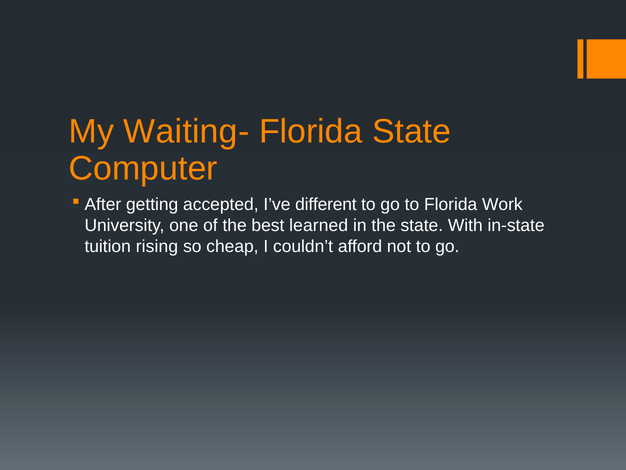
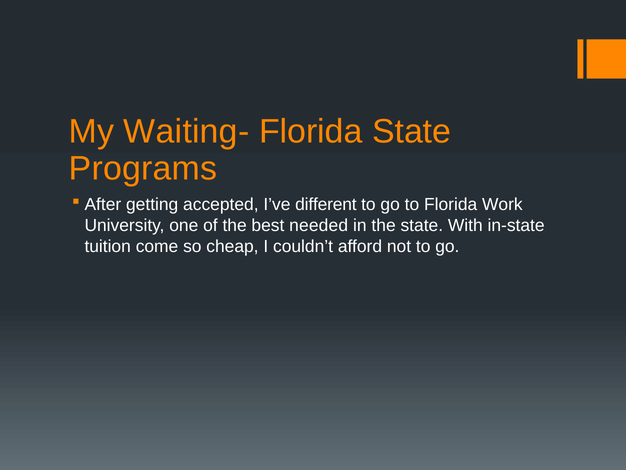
Computer: Computer -> Programs
learned: learned -> needed
rising: rising -> come
